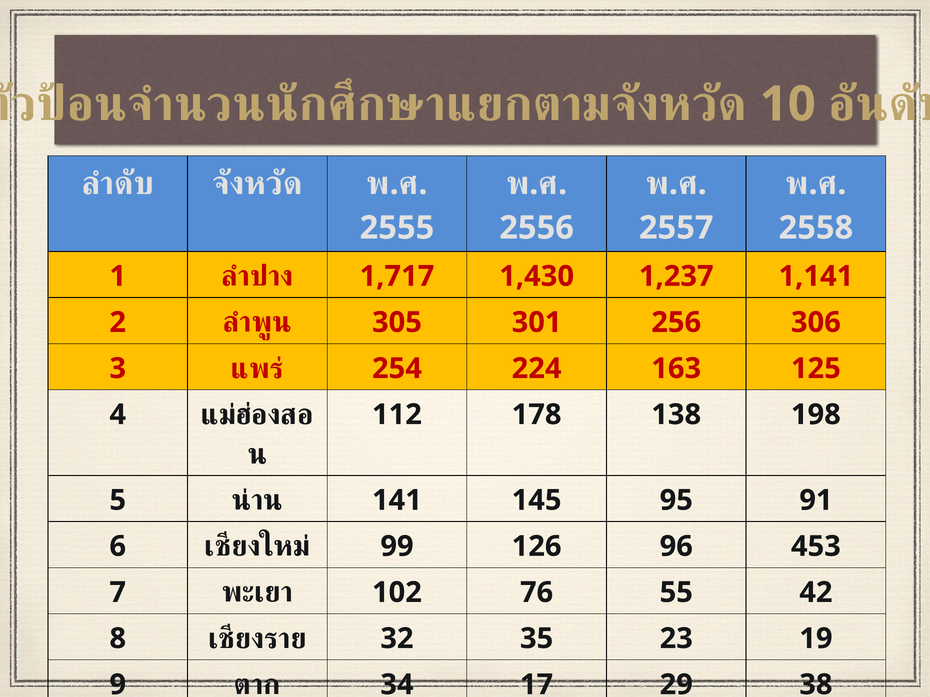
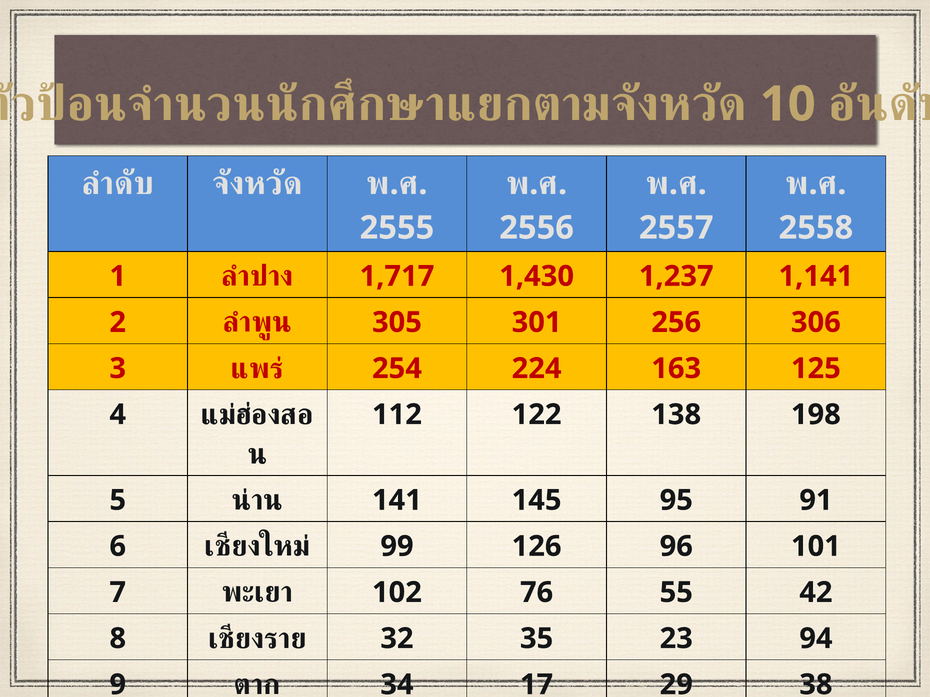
178: 178 -> 122
453: 453 -> 101
19: 19 -> 94
